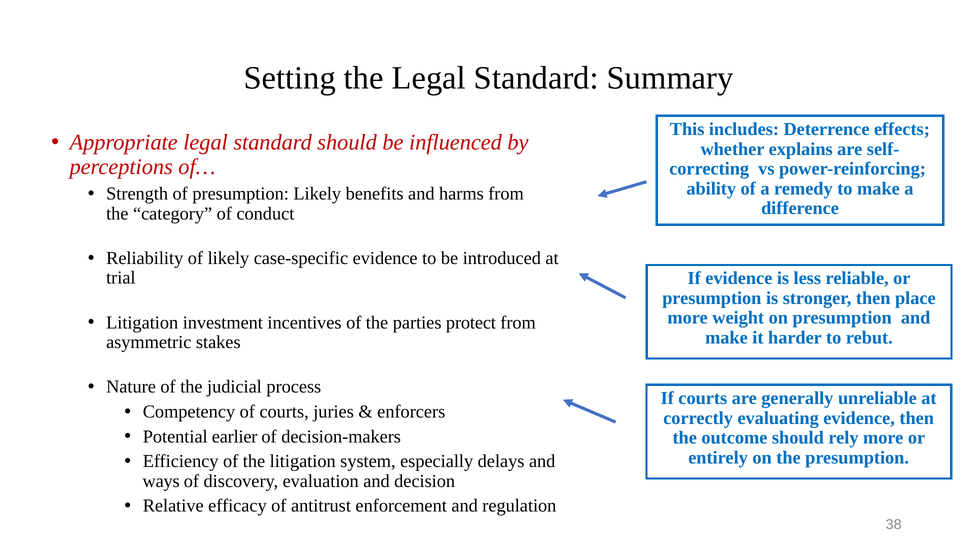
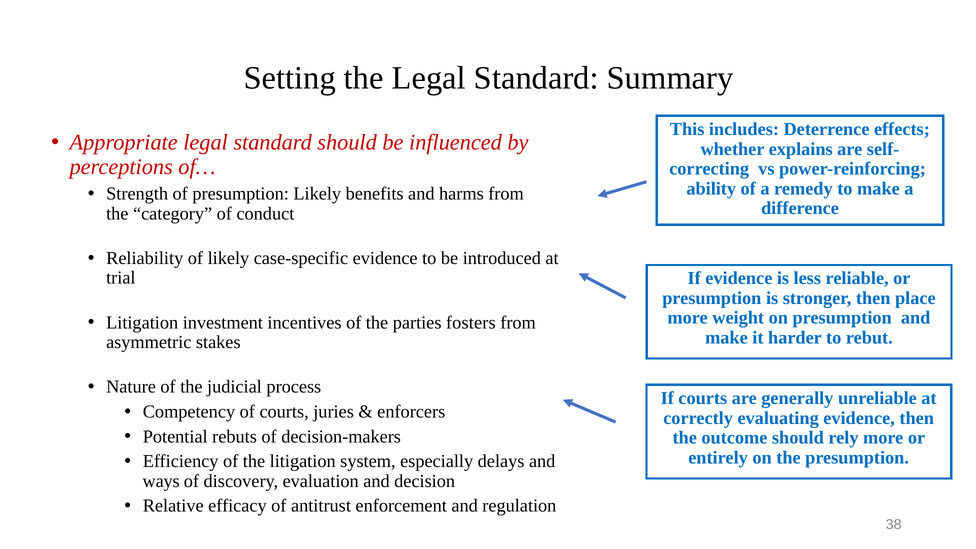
protect: protect -> fosters
earlier: earlier -> rebuts
